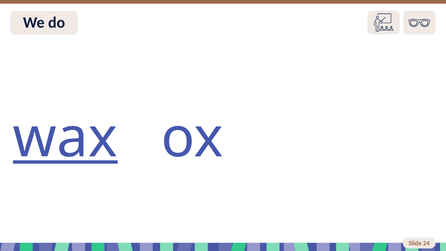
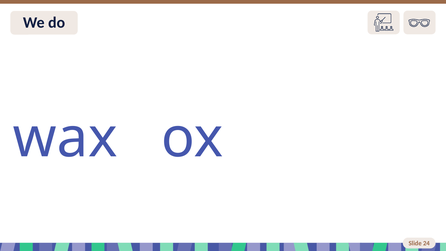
wax underline: present -> none
